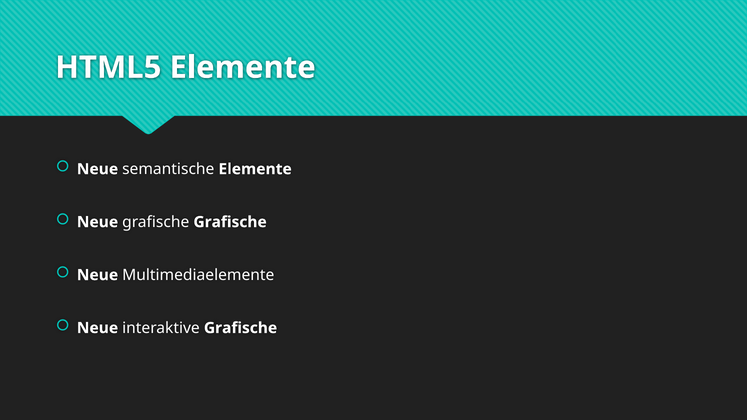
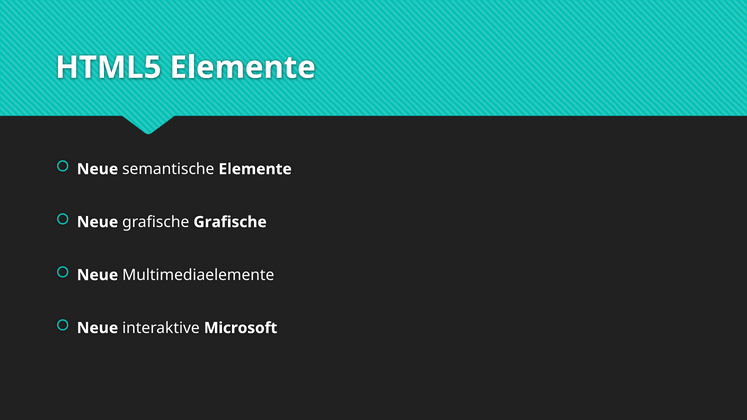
interaktive Grafische: Grafische -> Microsoft
